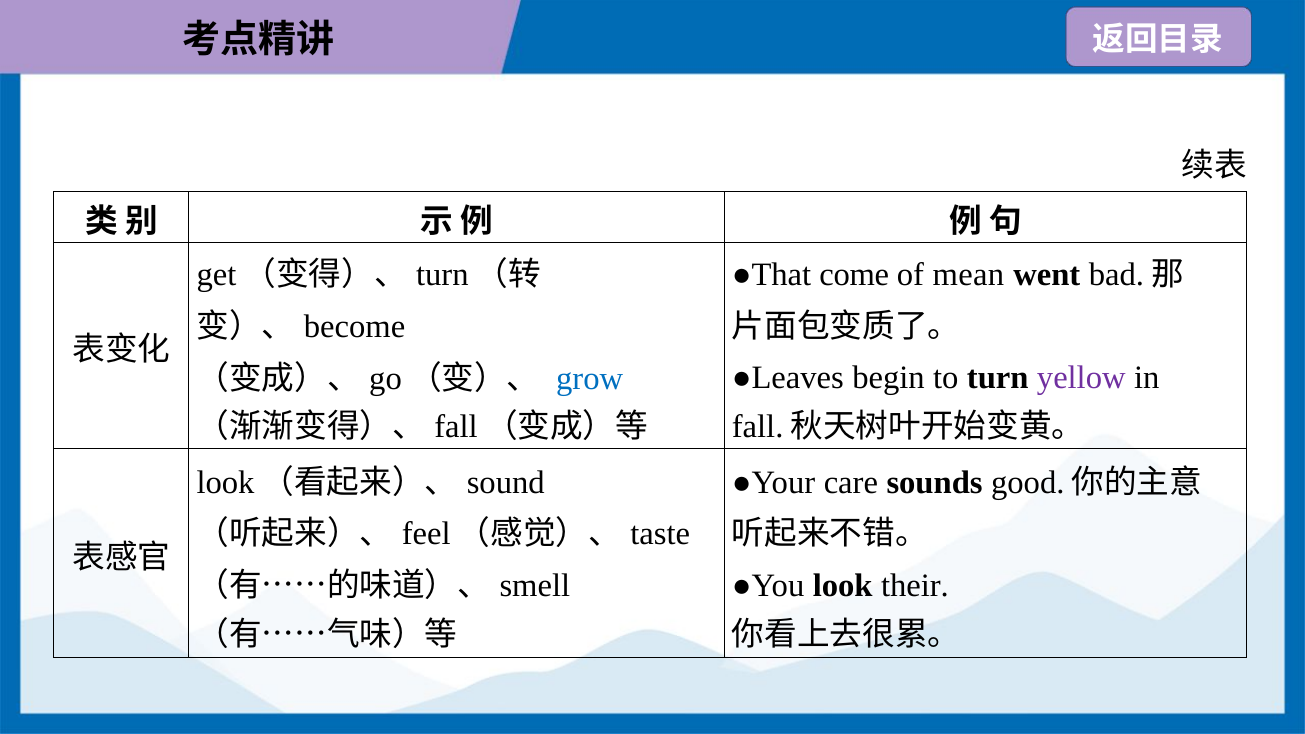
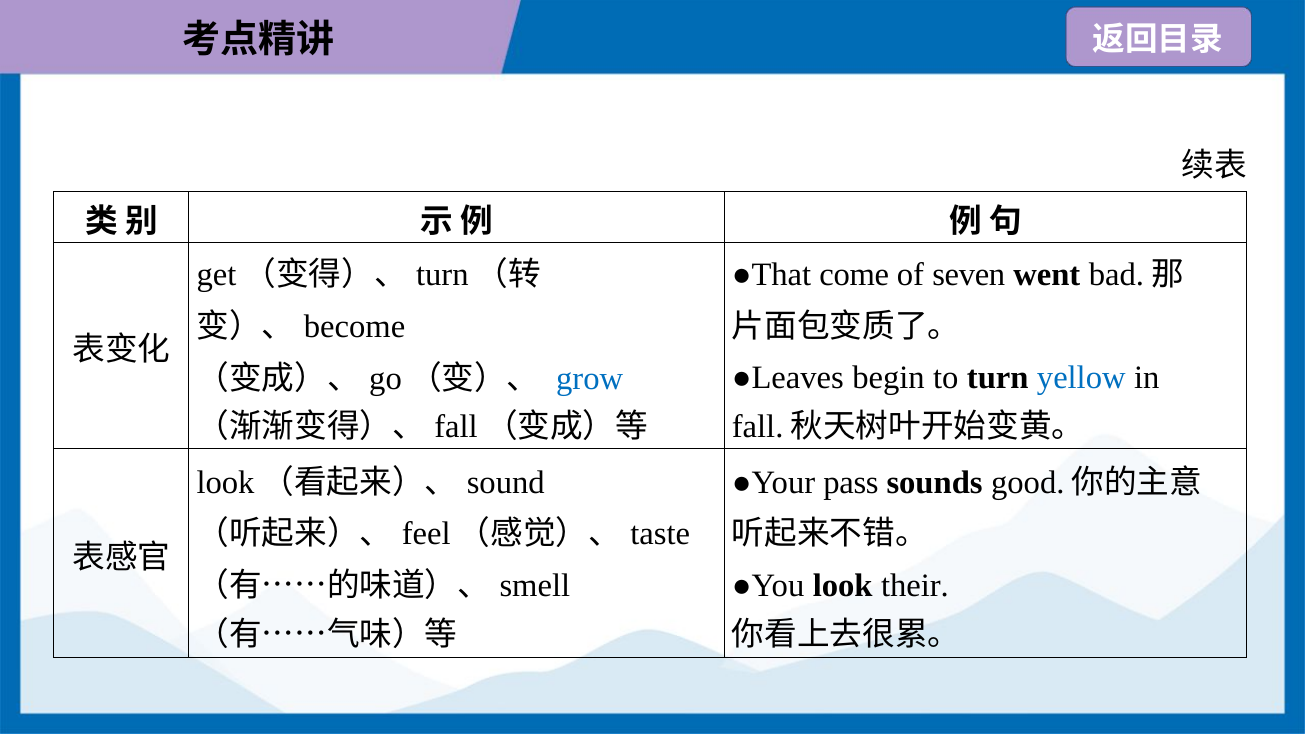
mean: mean -> seven
yellow colour: purple -> blue
care: care -> pass
